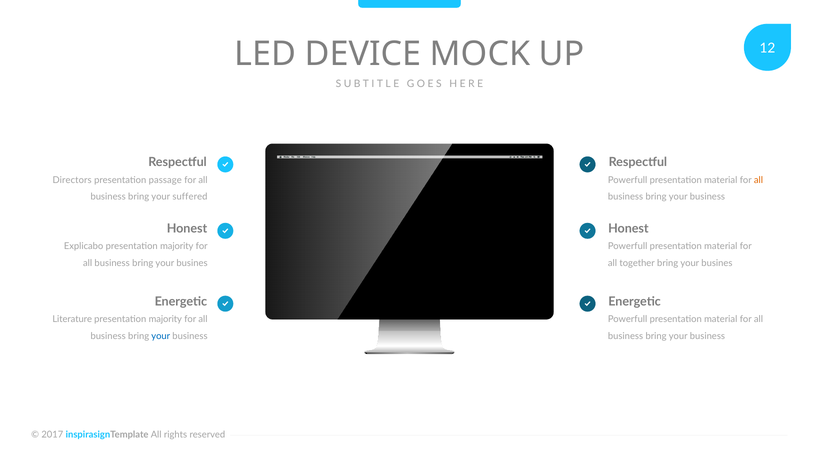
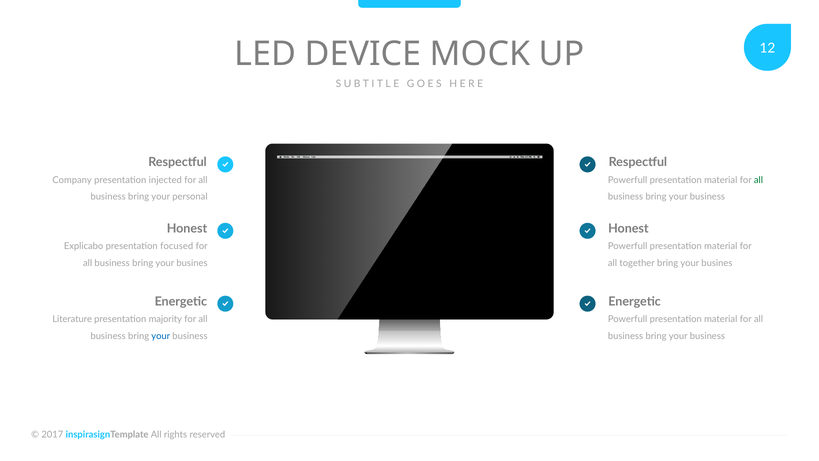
Directors: Directors -> Company
passage: passage -> injected
all at (758, 180) colour: orange -> green
suffered: suffered -> personal
majority at (177, 246): majority -> focused
